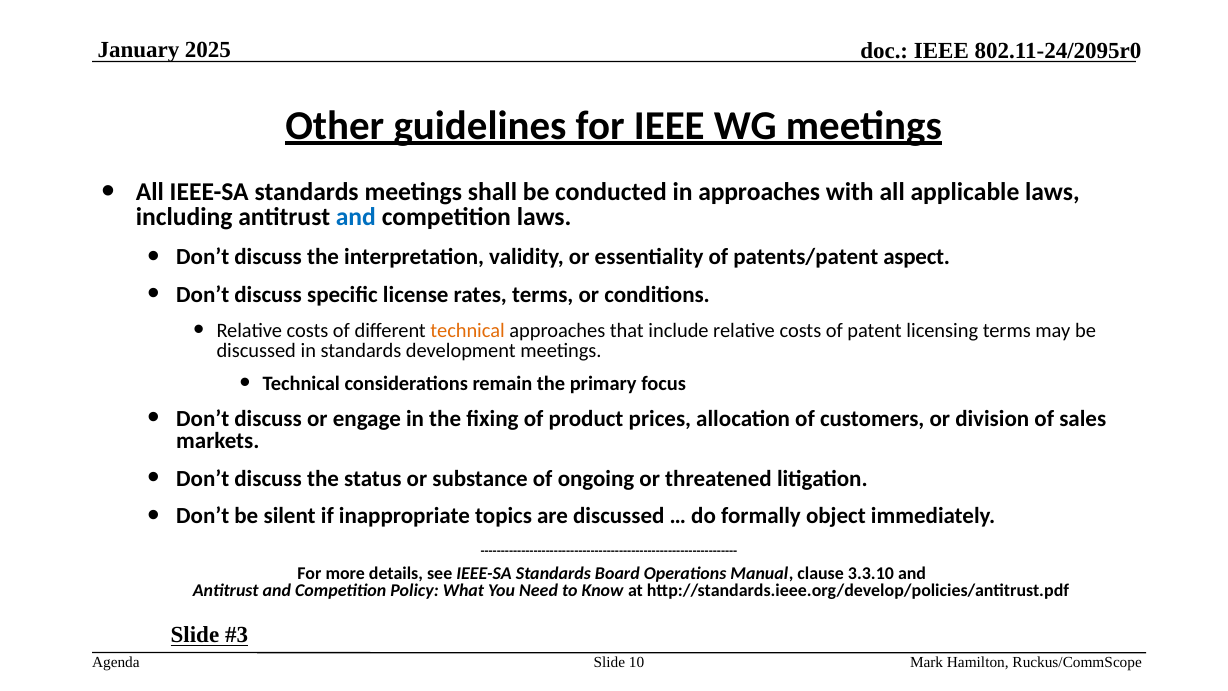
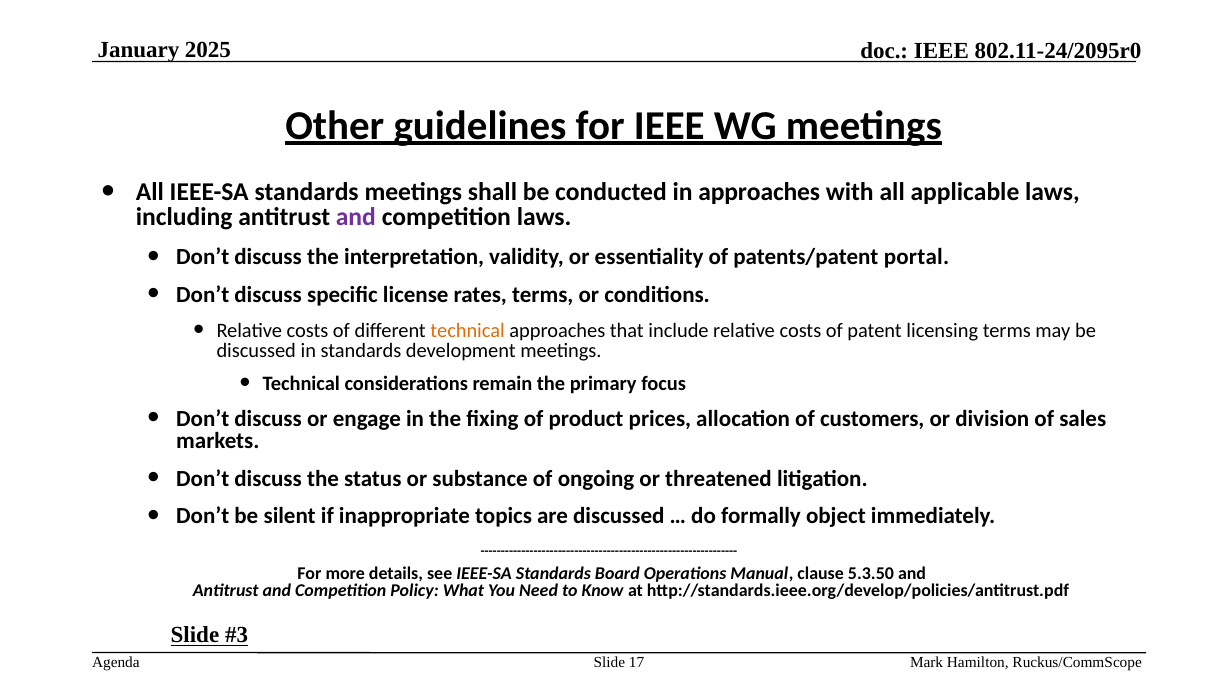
and at (356, 217) colour: blue -> purple
aspect: aspect -> portal
3.3.10: 3.3.10 -> 5.3.50
10: 10 -> 17
